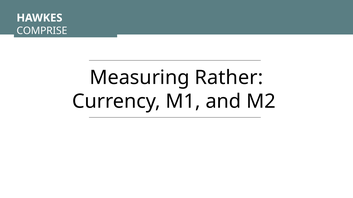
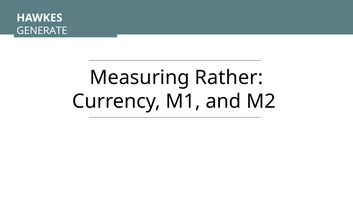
COMPRISE: COMPRISE -> GENERATE
